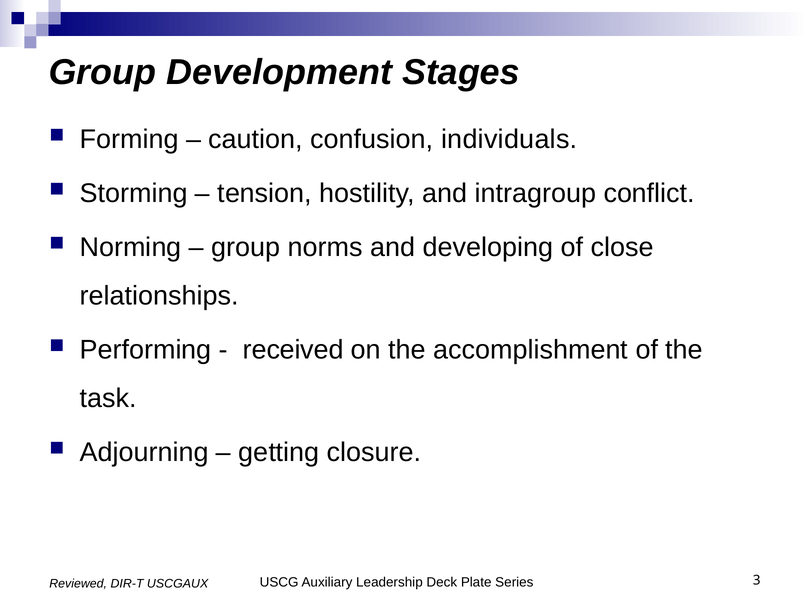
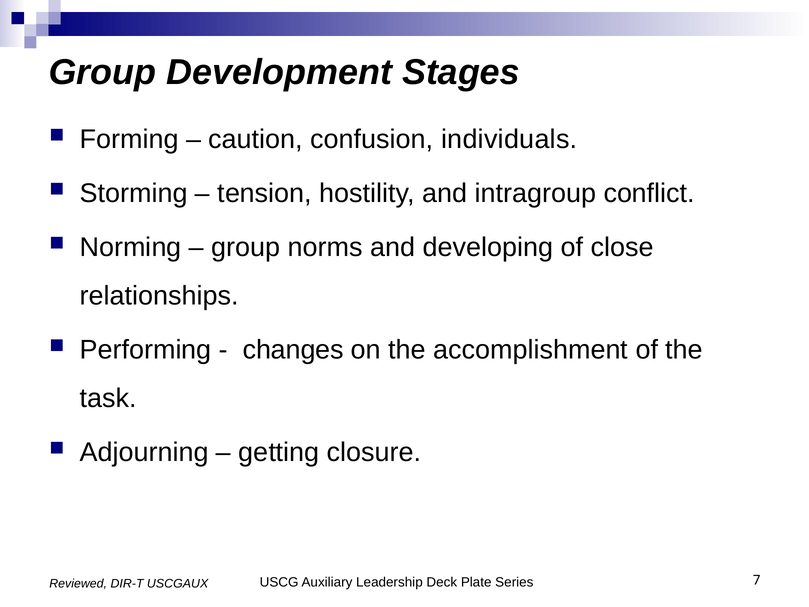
received: received -> changes
3: 3 -> 7
